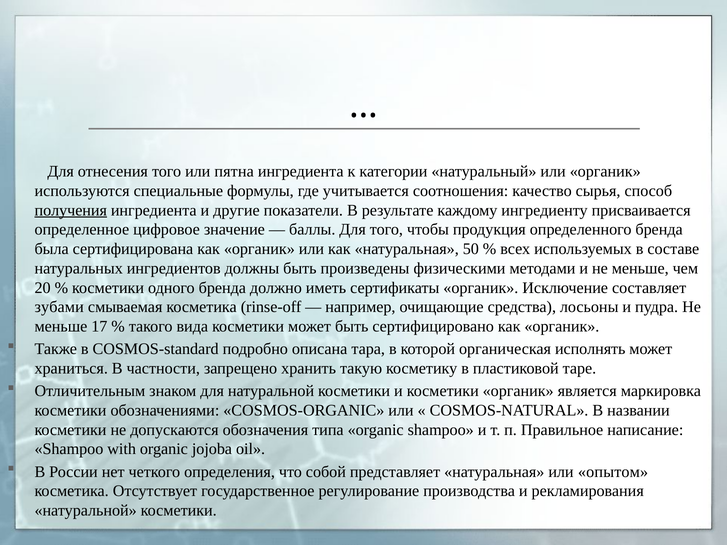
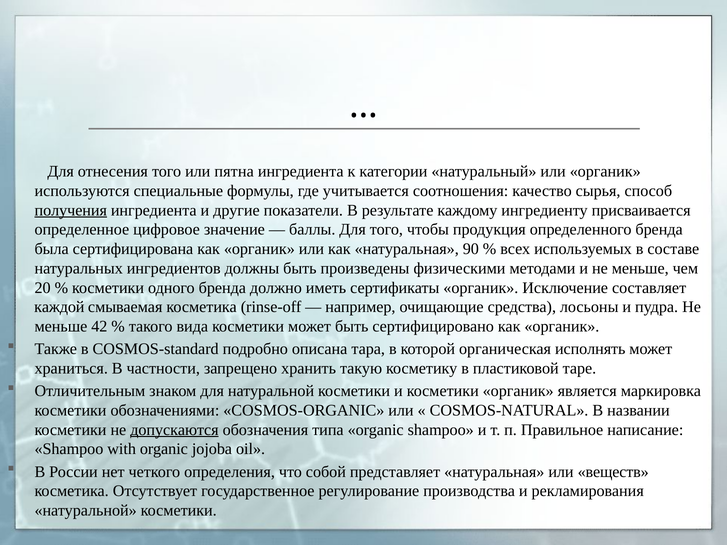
50: 50 -> 90
зубами: зубами -> каждой
17: 17 -> 42
допускаются underline: none -> present
опытом: опытом -> веществ
